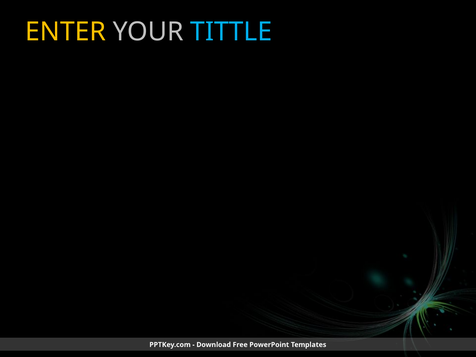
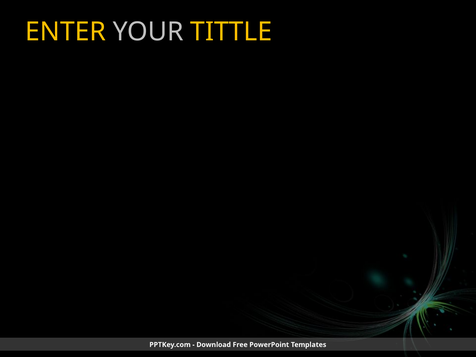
TITTLE colour: light blue -> yellow
